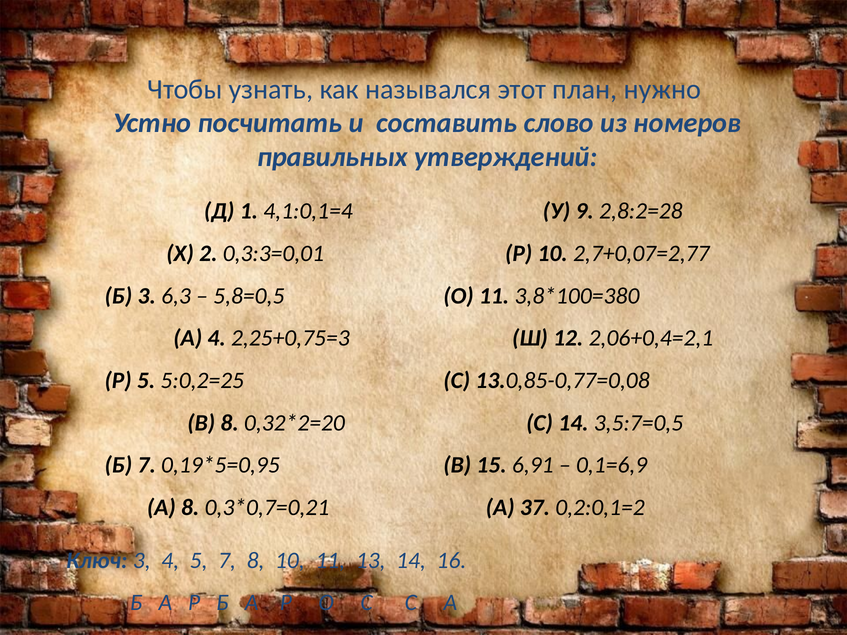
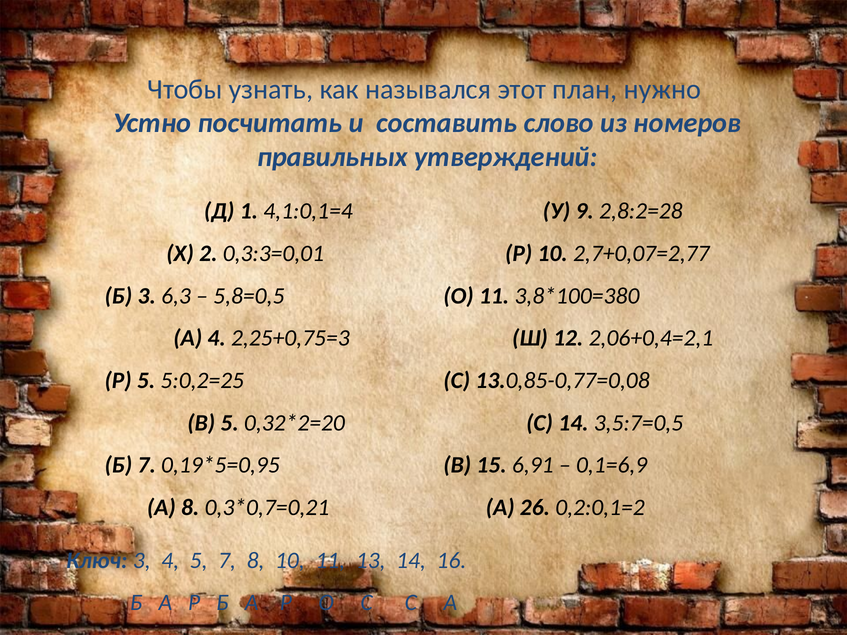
В 8: 8 -> 5
37: 37 -> 26
